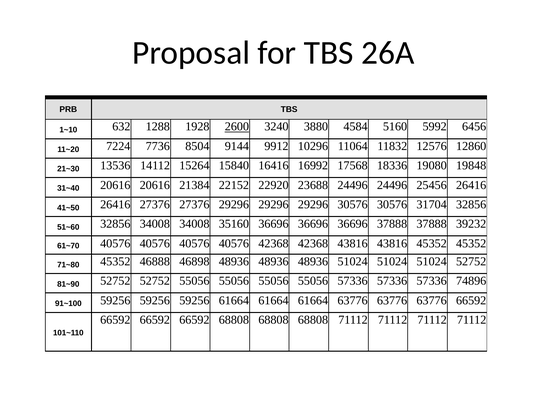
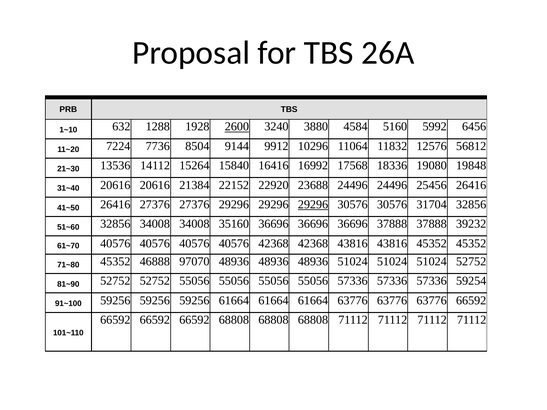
12860: 12860 -> 56812
29296 at (313, 205) underline: none -> present
46898: 46898 -> 97070
74896: 74896 -> 59254
